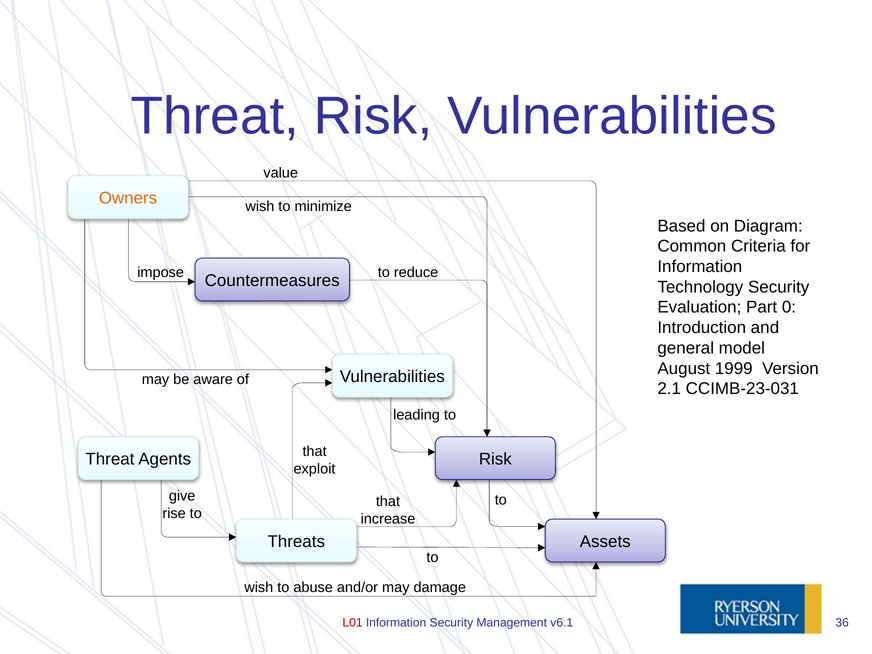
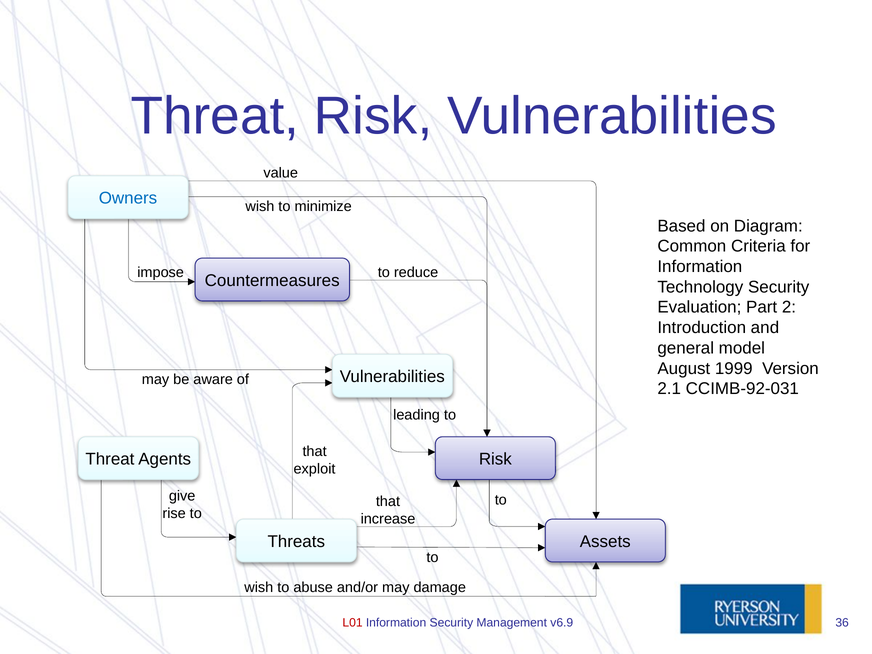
Owners colour: orange -> blue
0: 0 -> 2
CCIMB-23-031: CCIMB-23-031 -> CCIMB-92-031
v6.1: v6.1 -> v6.9
